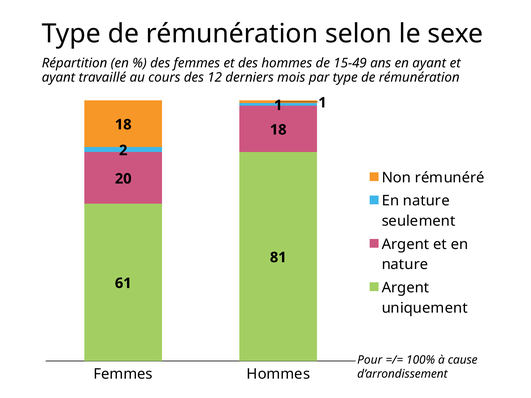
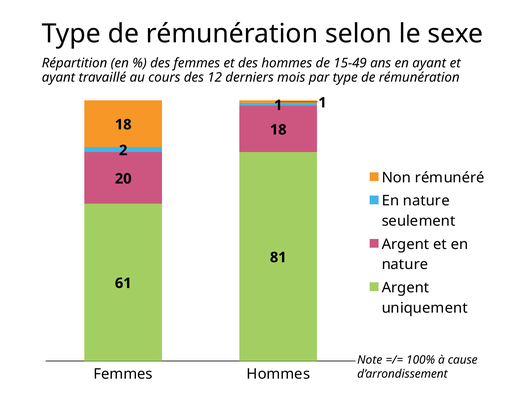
Pour: Pour -> Note
